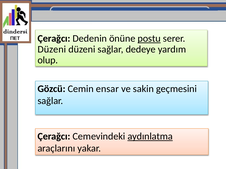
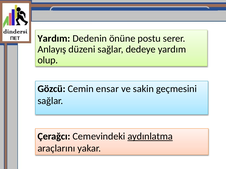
Çerağcı at (54, 39): Çerağcı -> Yardım
postu underline: present -> none
Düzeni at (52, 49): Düzeni -> Anlayış
